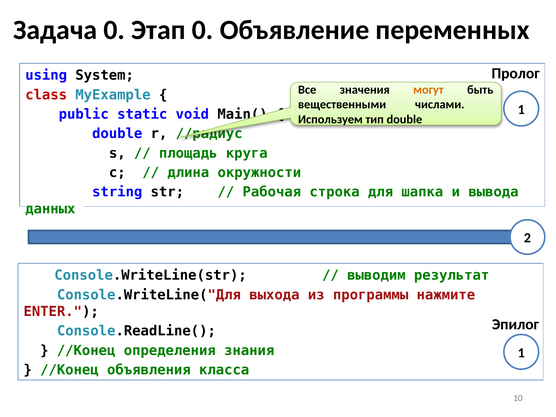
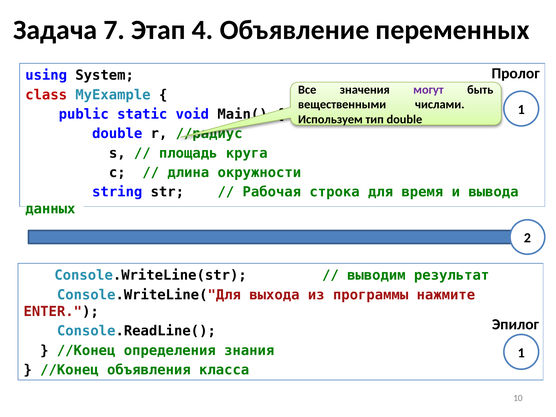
Задача 0: 0 -> 7
Этап 0: 0 -> 4
могут colour: orange -> purple
шапка: шапка -> время
